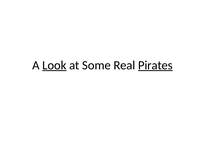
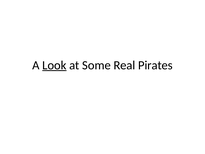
Pirates underline: present -> none
